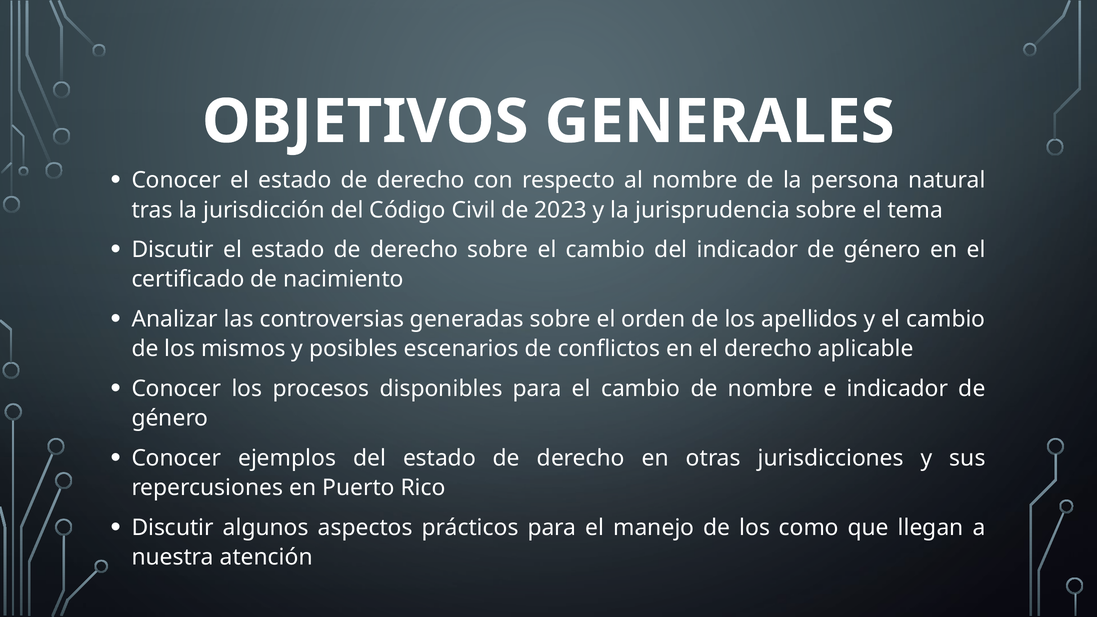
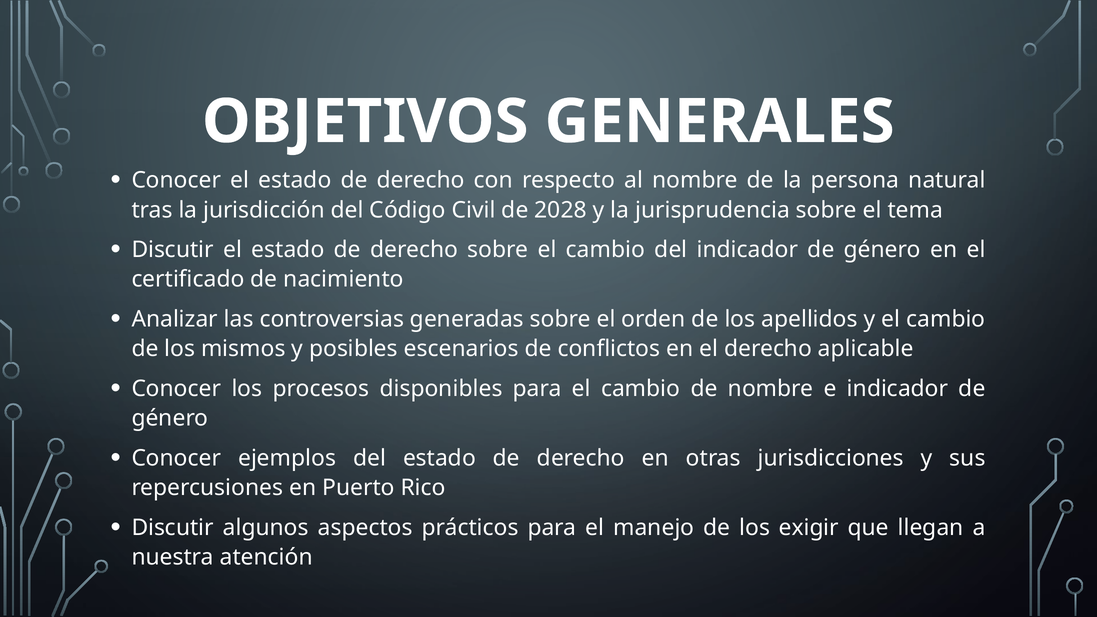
2023: 2023 -> 2028
como: como -> exigir
